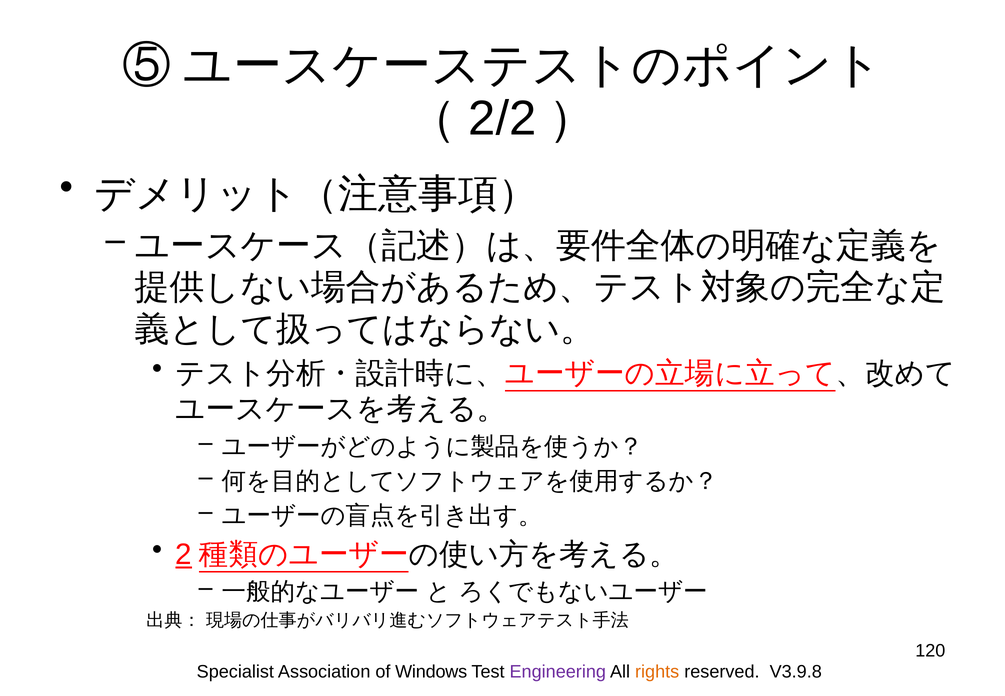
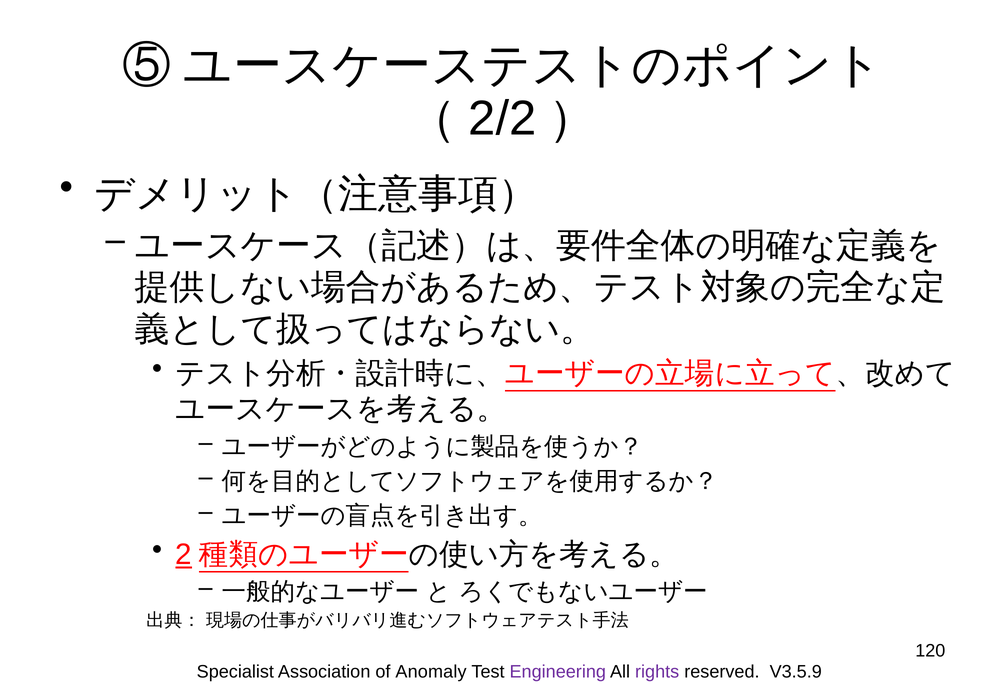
Windows: Windows -> Anomaly
rights colour: orange -> purple
V3.9.8: V3.9.8 -> V3.5.9
